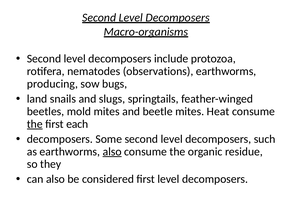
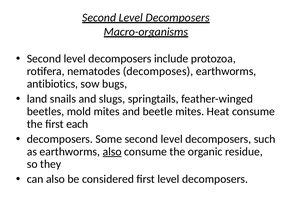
observations: observations -> decomposes
producing: producing -> antibiotics
the at (35, 124) underline: present -> none
